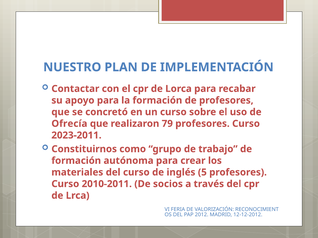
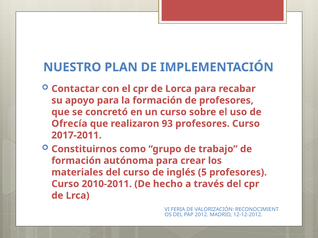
79: 79 -> 93
2023-2011: 2023-2011 -> 2017-2011
socios: socios -> hecho
